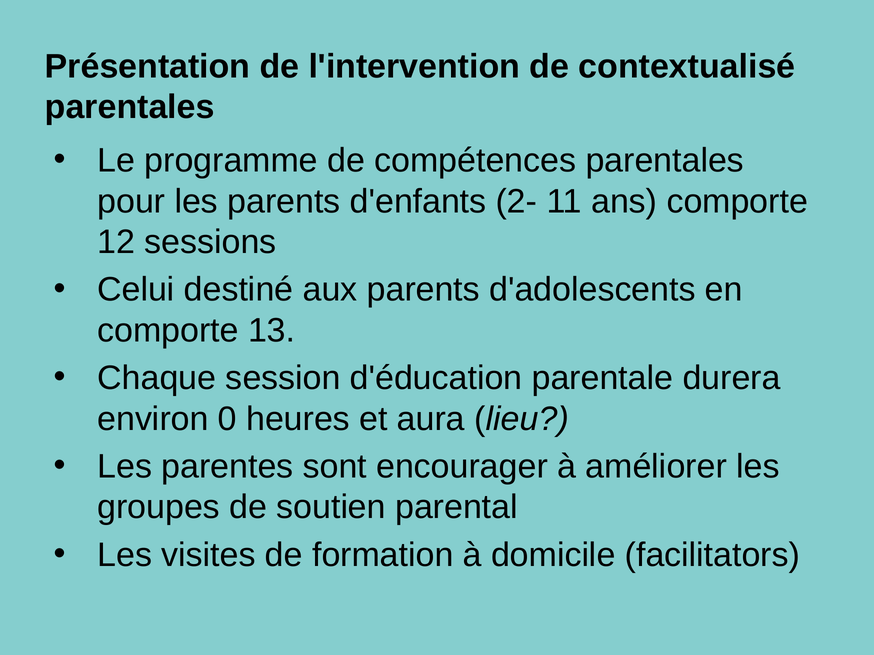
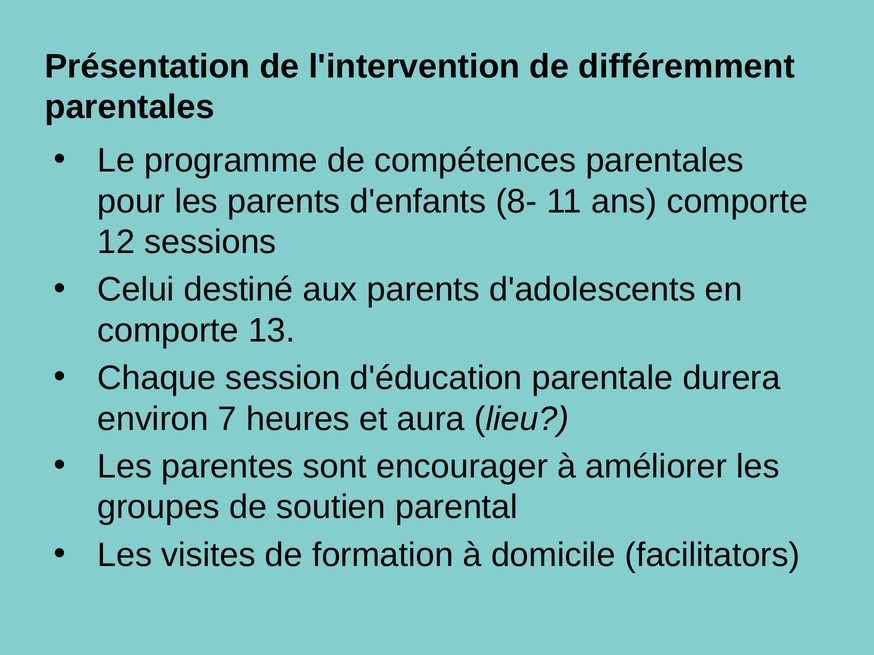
contextualisé: contextualisé -> différemment
2-: 2- -> 8-
0: 0 -> 7
